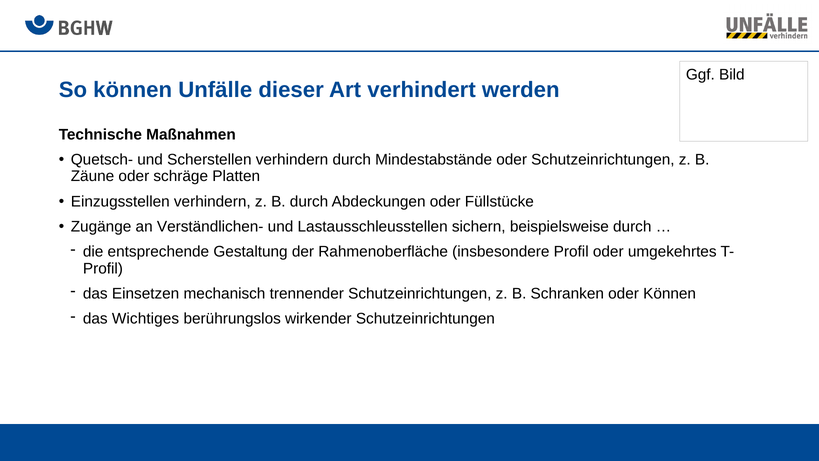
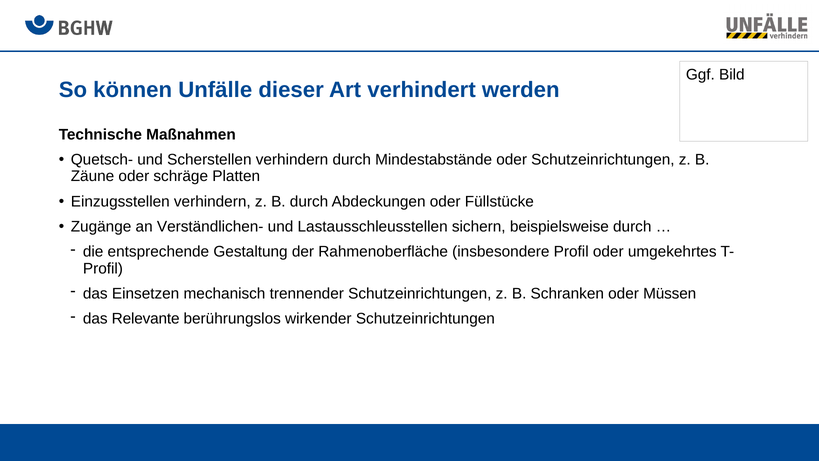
oder Können: Können -> Müssen
Wichtiges: Wichtiges -> Relevante
